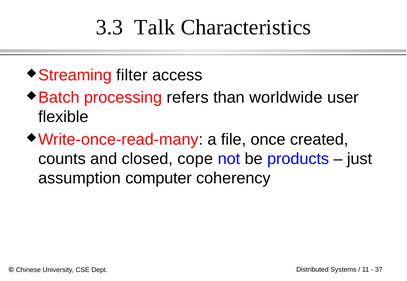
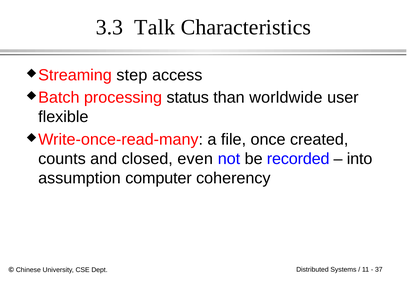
filter: filter -> step
refers: refers -> status
cope: cope -> even
products: products -> recorded
just: just -> into
